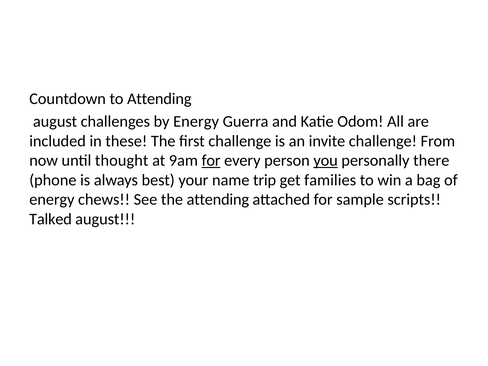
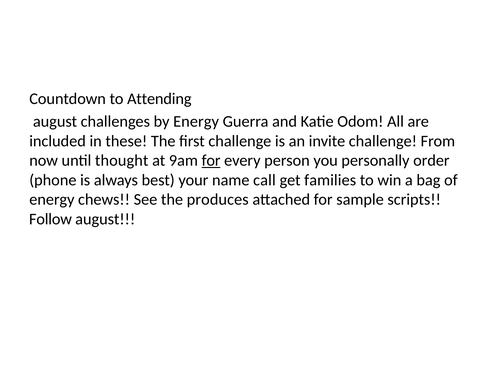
you underline: present -> none
there: there -> order
trip: trip -> call
the attending: attending -> produces
Talked: Talked -> Follow
